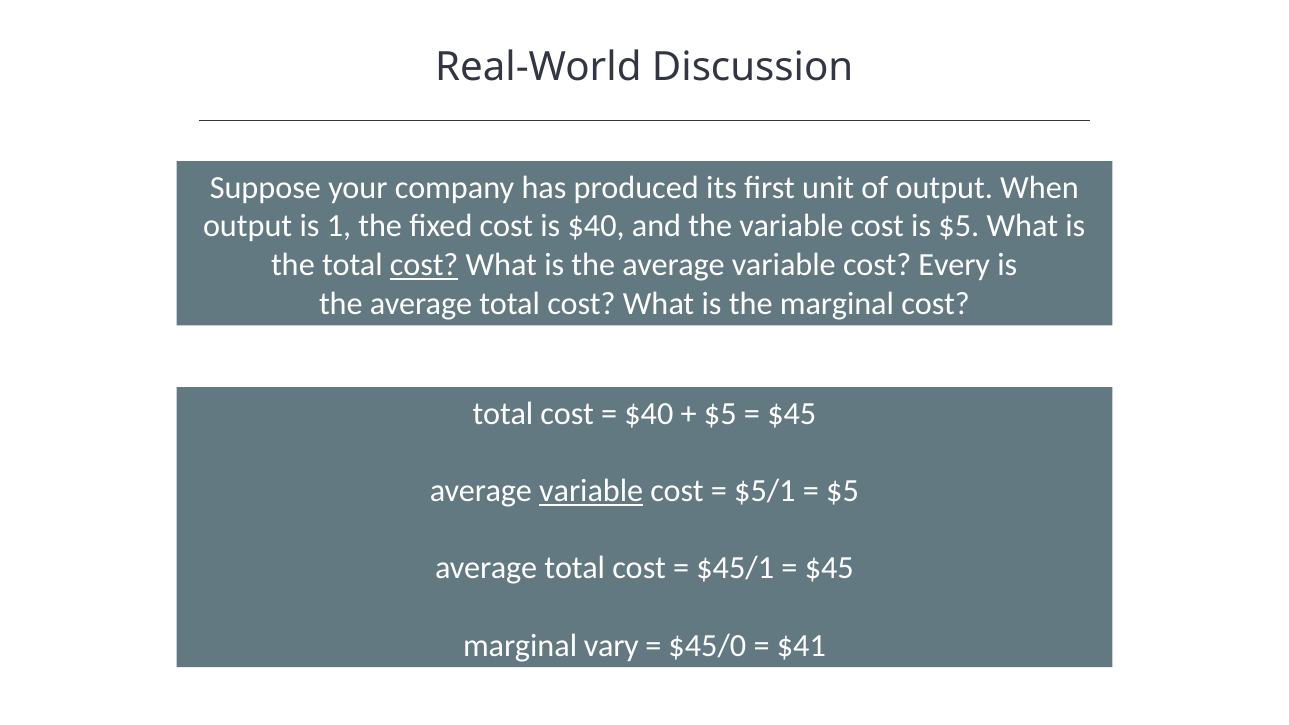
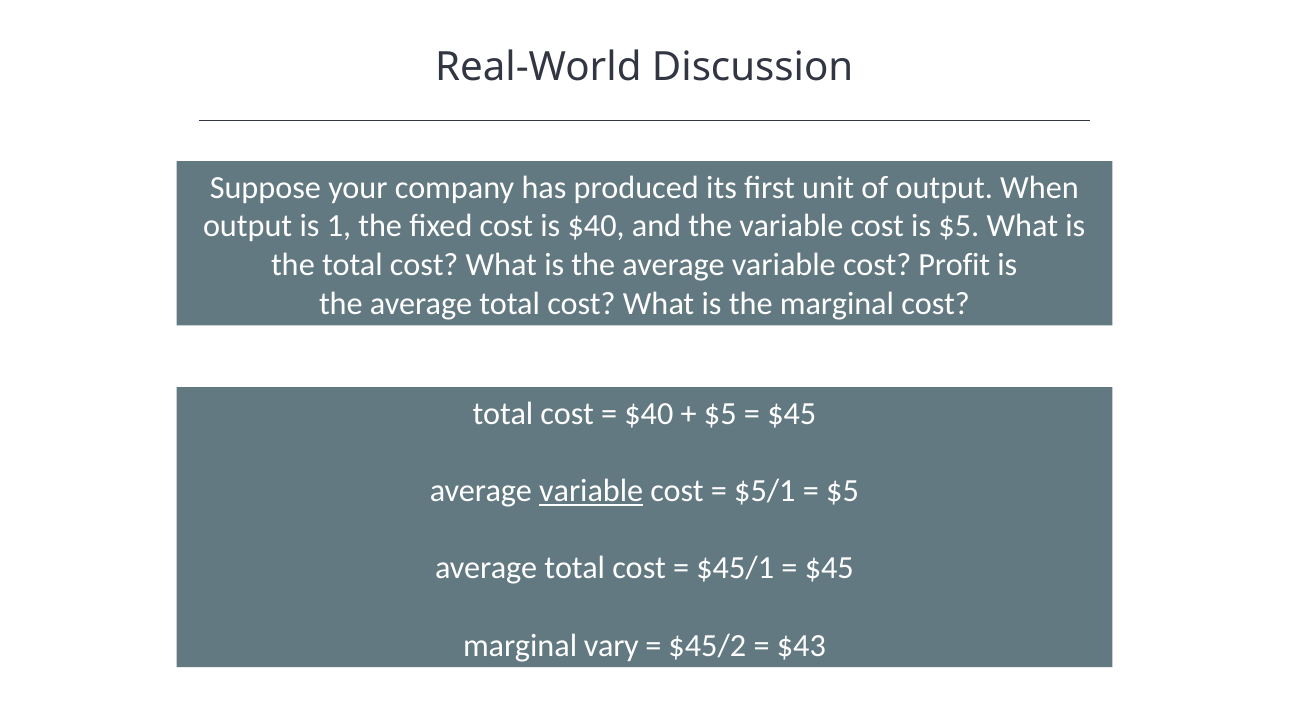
cost at (424, 265) underline: present -> none
Every: Every -> Profit
$45/0: $45/0 -> $45/2
$41: $41 -> $43
